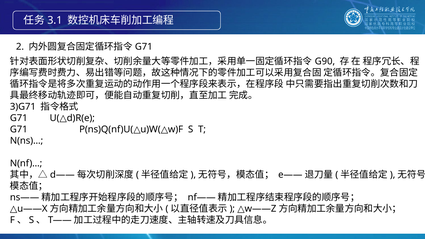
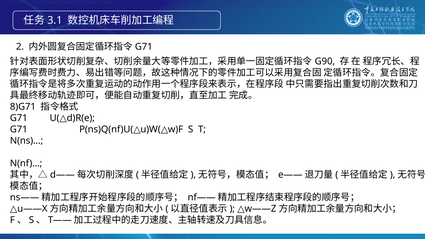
3)G71: 3)G71 -> 8)G71
